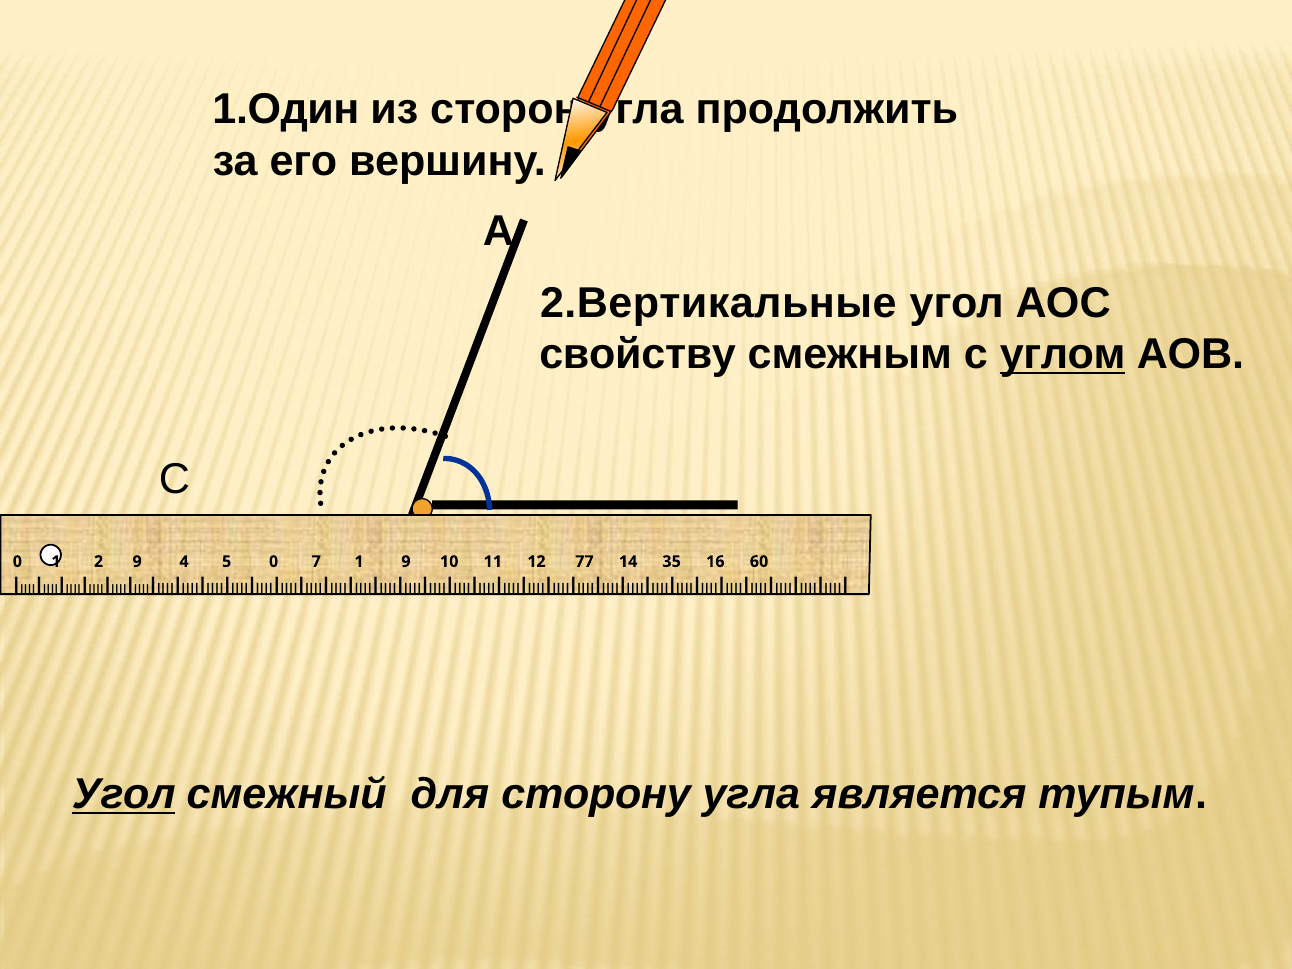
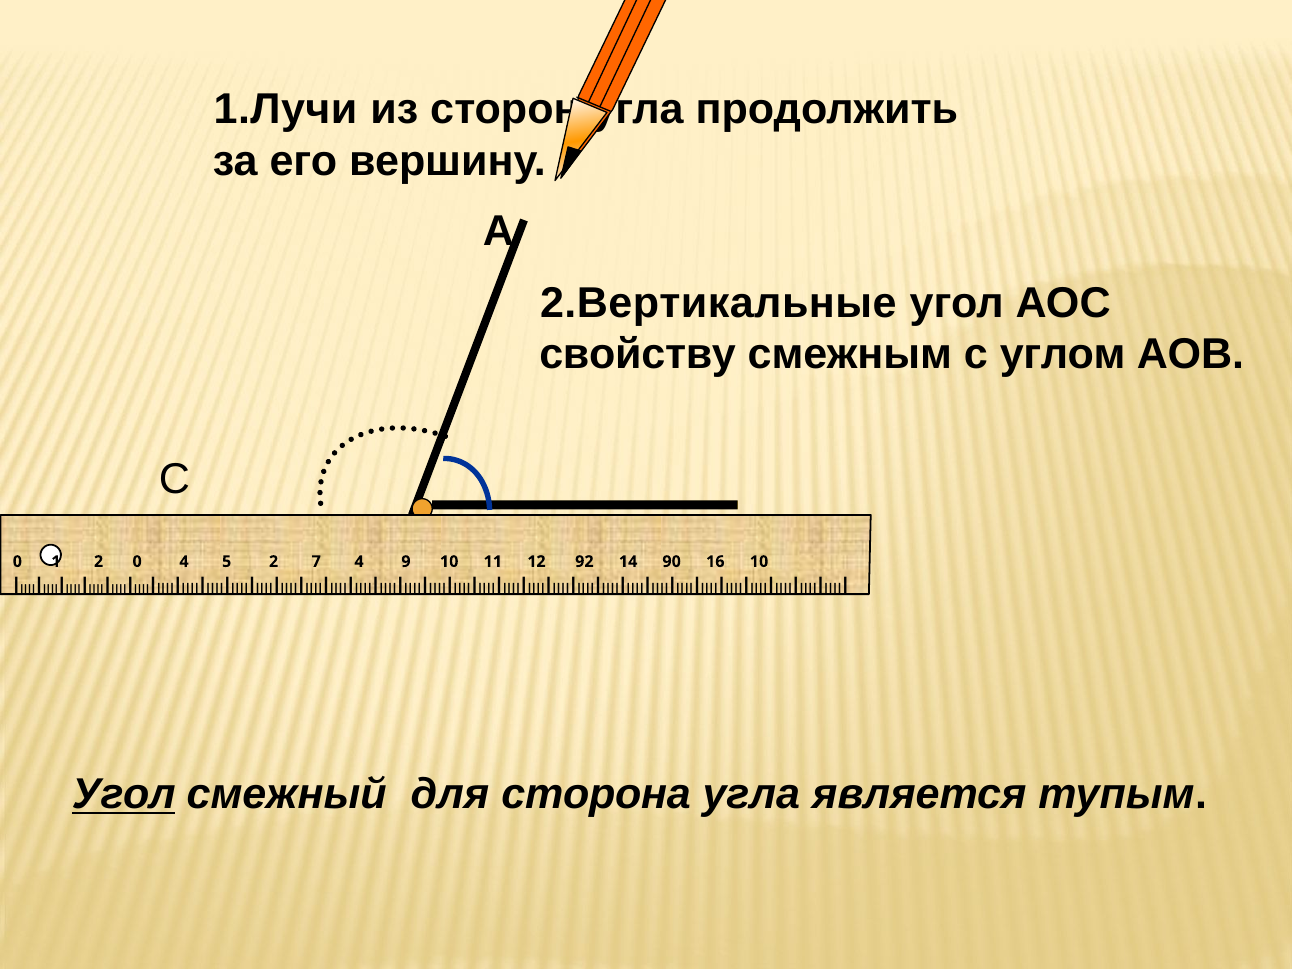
1.Один: 1.Один -> 1.Лучи
углом underline: present -> none
2 9: 9 -> 0
5 0: 0 -> 2
7 1: 1 -> 4
77: 77 -> 92
35: 35 -> 90
60 at (759, 562): 60 -> 10
сторону: сторону -> сторона
